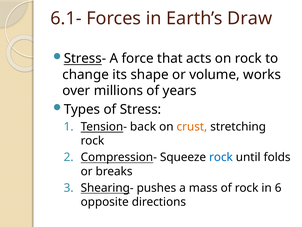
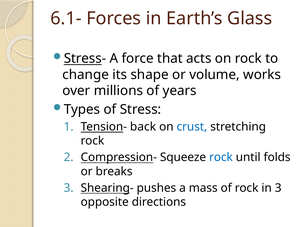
Draw: Draw -> Glass
crust colour: orange -> blue
in 6: 6 -> 3
